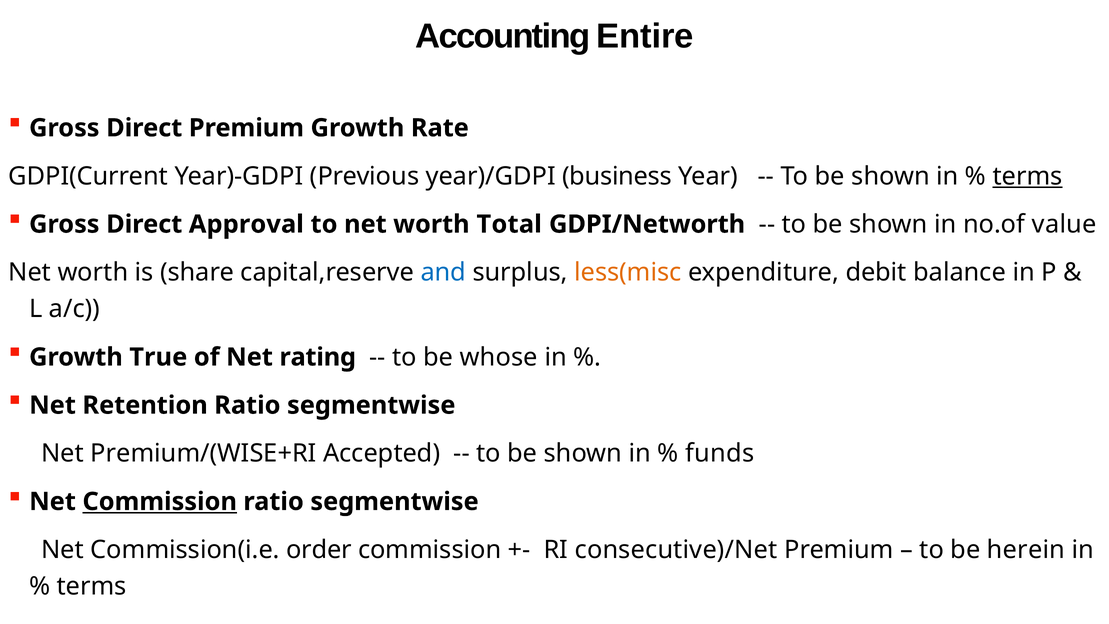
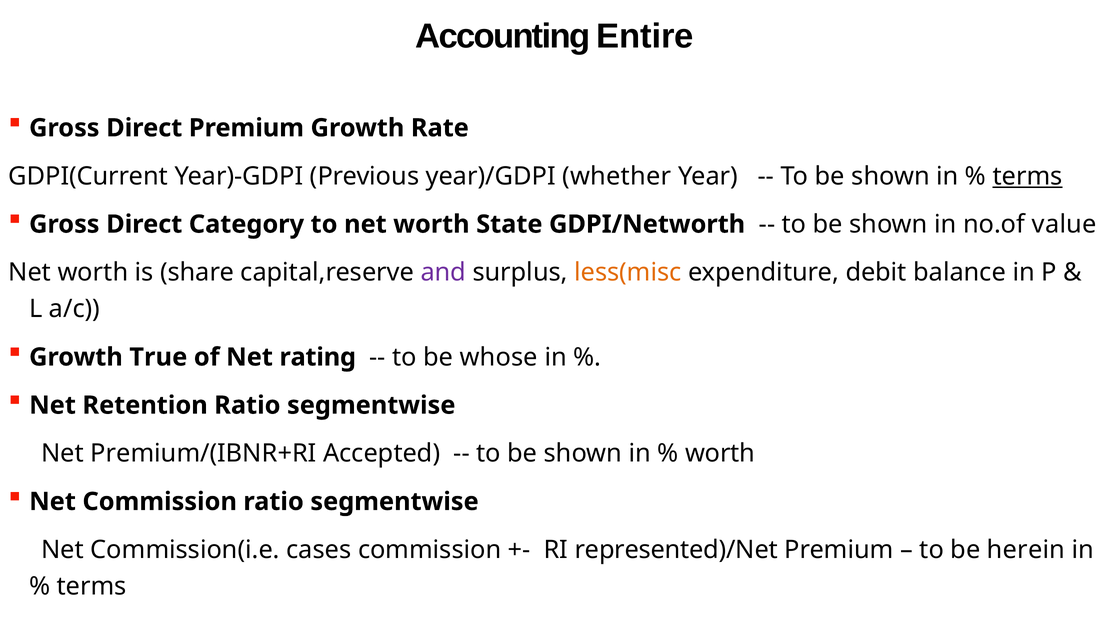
business: business -> whether
Approval: Approval -> Category
Total: Total -> State
and colour: blue -> purple
Premium/(WISE+RI: Premium/(WISE+RI -> Premium/(IBNR+RI
funds at (720, 453): funds -> worth
Commission at (160, 501) underline: present -> none
order: order -> cases
consecutive)/Net: consecutive)/Net -> represented)/Net
